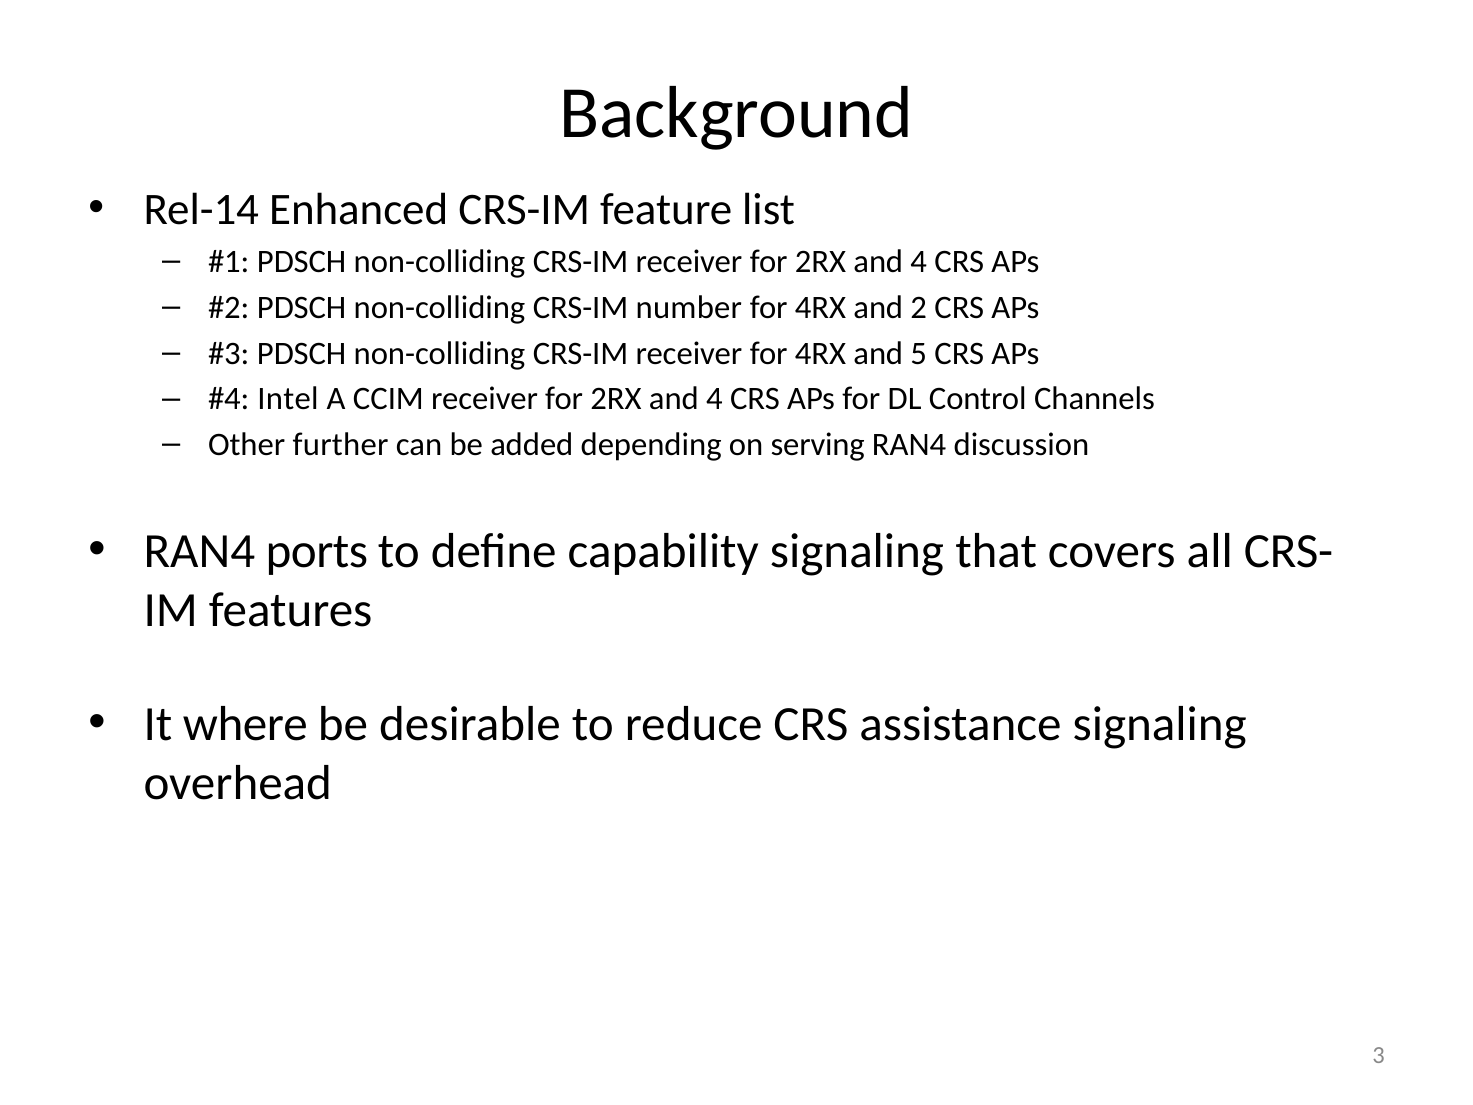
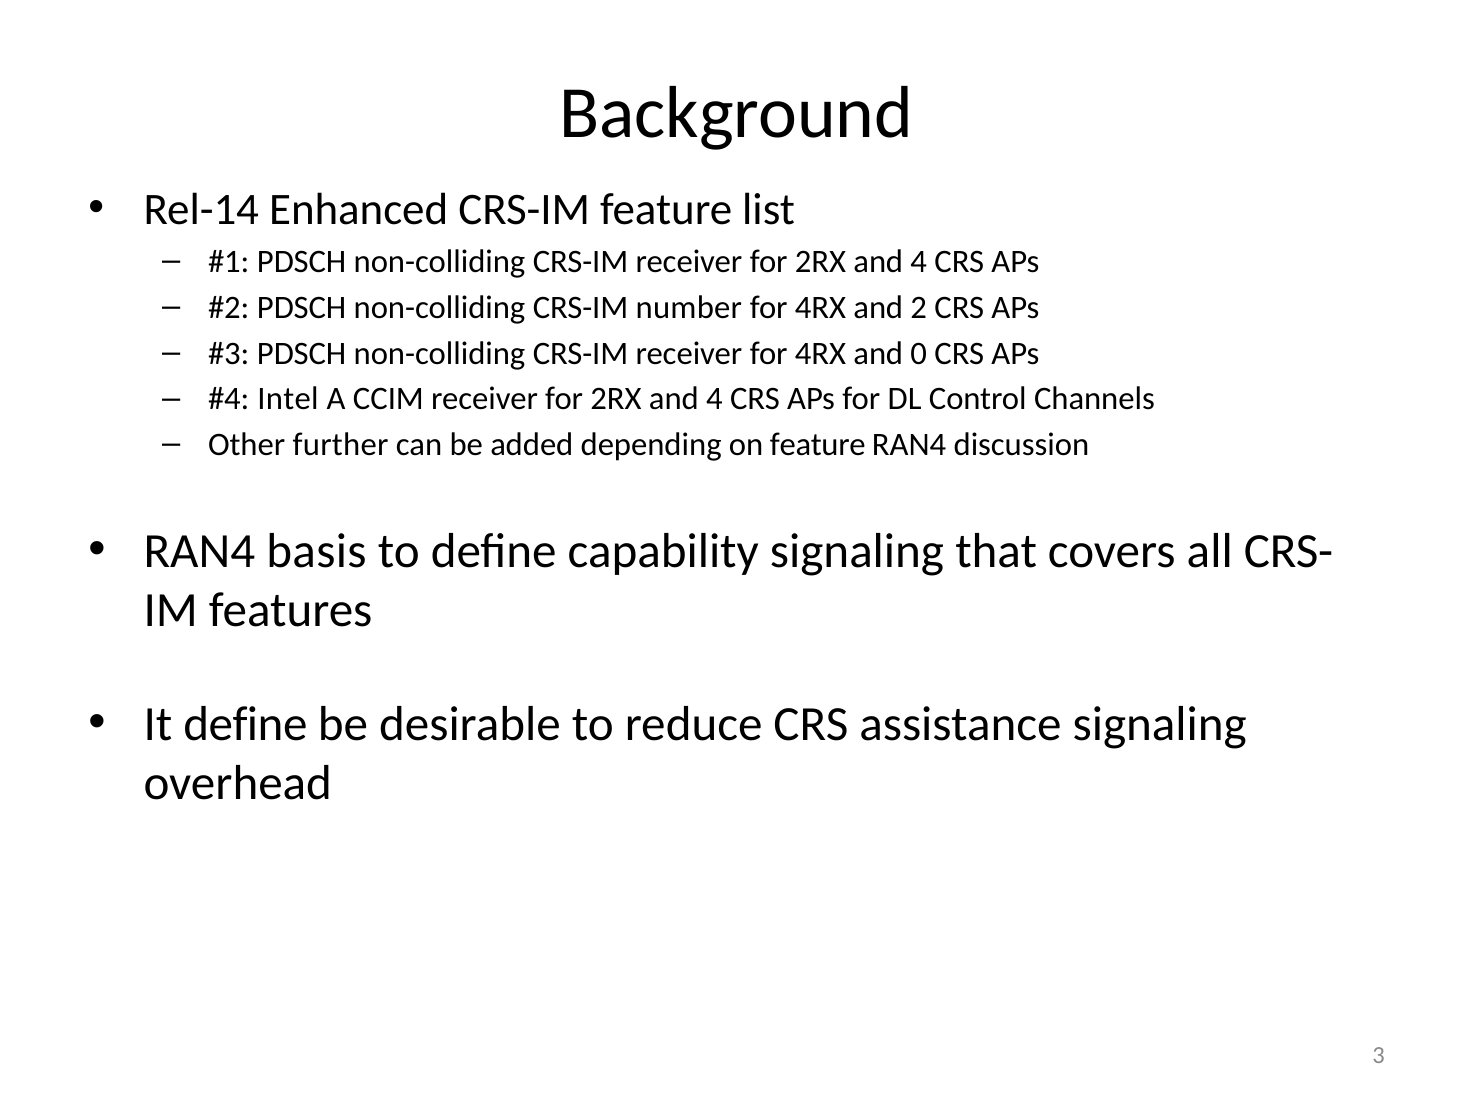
5: 5 -> 0
on serving: serving -> feature
ports: ports -> basis
It where: where -> define
